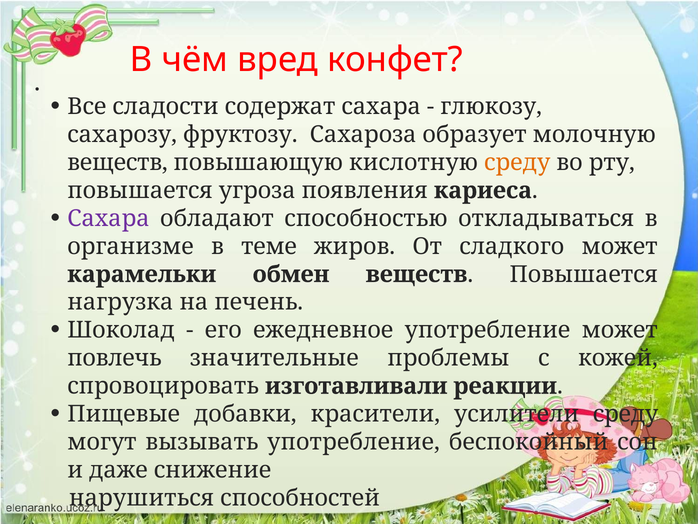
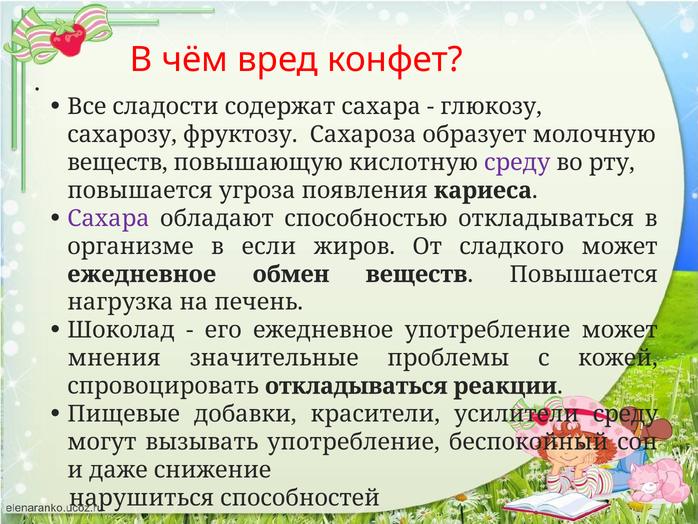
среду at (517, 162) colour: orange -> purple
теме: теме -> если
карамельки at (142, 274): карамельки -> ежедневное
повлечь: повлечь -> мнения
спровоцировать изготавливали: изготавливали -> откладываться
